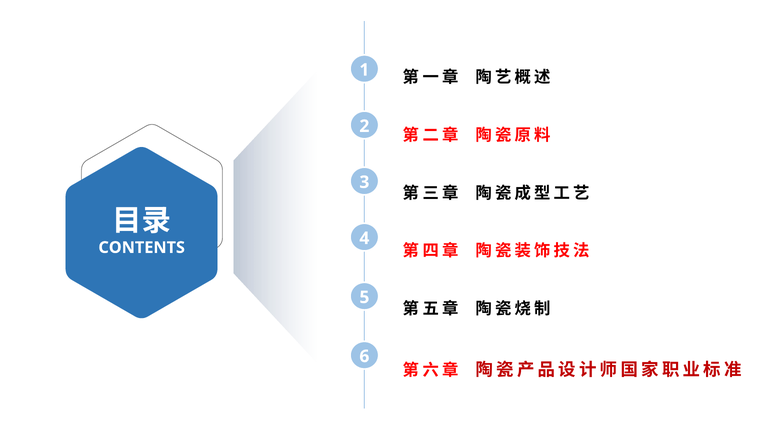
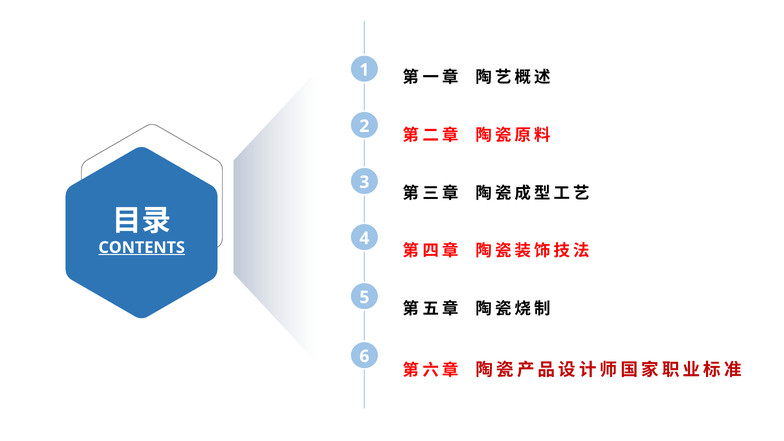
CONTENTS underline: none -> present
